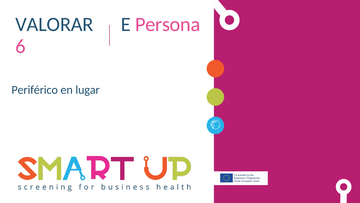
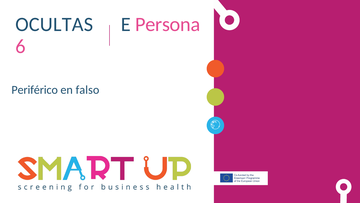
VALORAR: VALORAR -> OCULTAS
lugar: lugar -> falso
